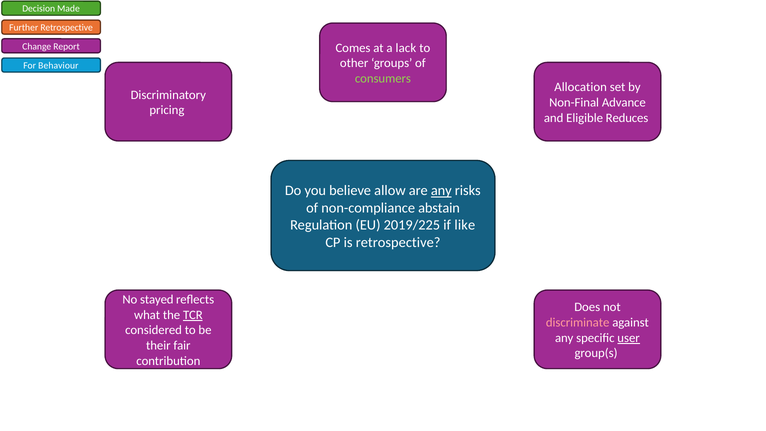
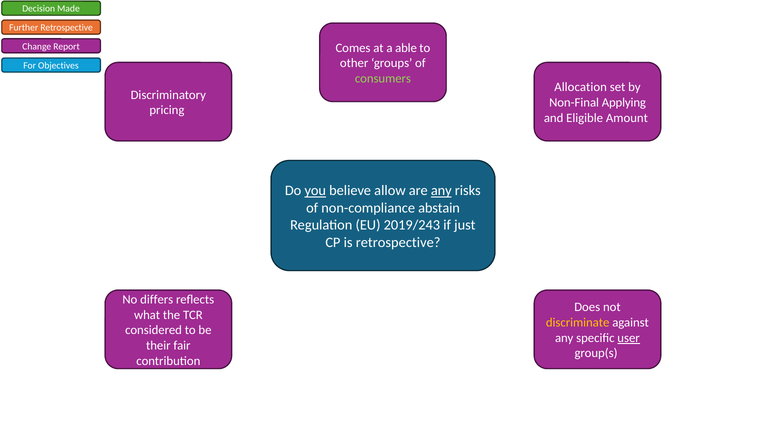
lack: lack -> able
Behaviour: Behaviour -> Objectives
Advance: Advance -> Applying
Reduces: Reduces -> Amount
you underline: none -> present
2019/225: 2019/225 -> 2019/243
like: like -> just
stayed: stayed -> differs
TCR underline: present -> none
discriminate colour: pink -> yellow
